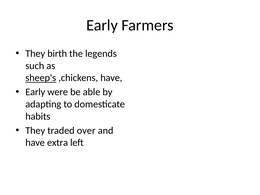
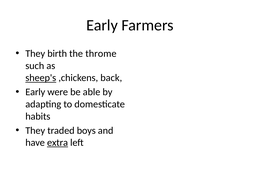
legends: legends -> throme
,chickens have: have -> back
over: over -> boys
extra underline: none -> present
